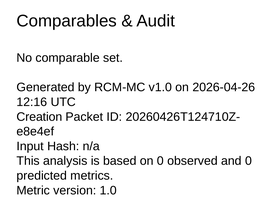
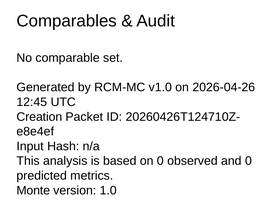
12:16: 12:16 -> 12:45
Metric: Metric -> Monte
